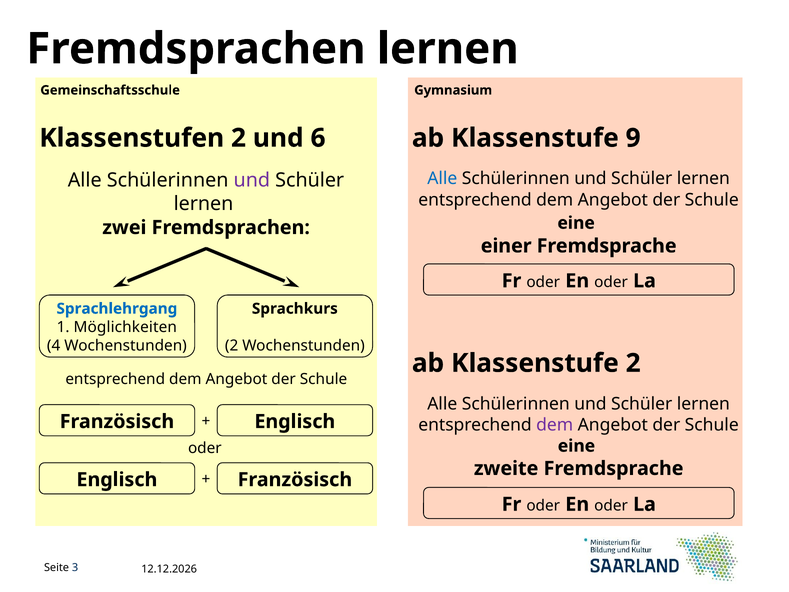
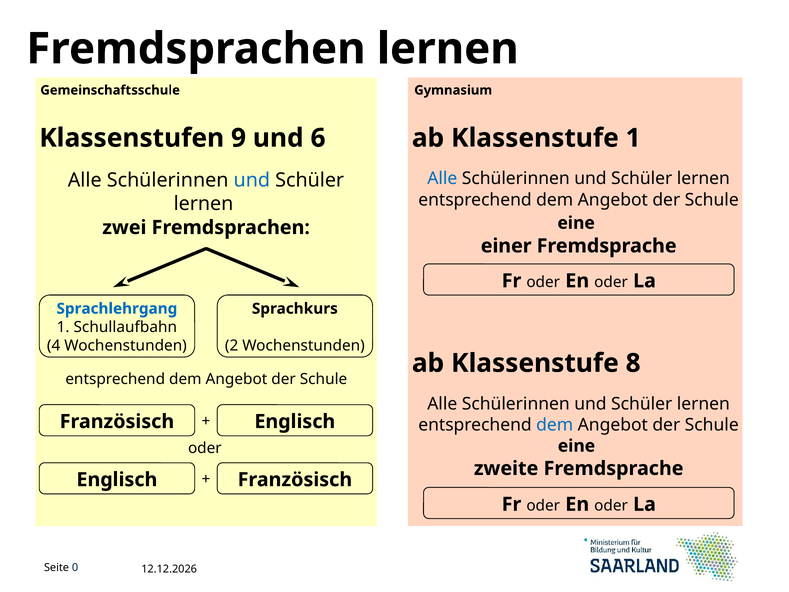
Klassenstufen 2: 2 -> 9
Klassenstufe 9: 9 -> 1
und at (252, 180) colour: purple -> blue
Möglichkeiten: Möglichkeiten -> Schullaufbahn
Klassenstufe 2: 2 -> 8
dem at (555, 425) colour: purple -> blue
3: 3 -> 0
